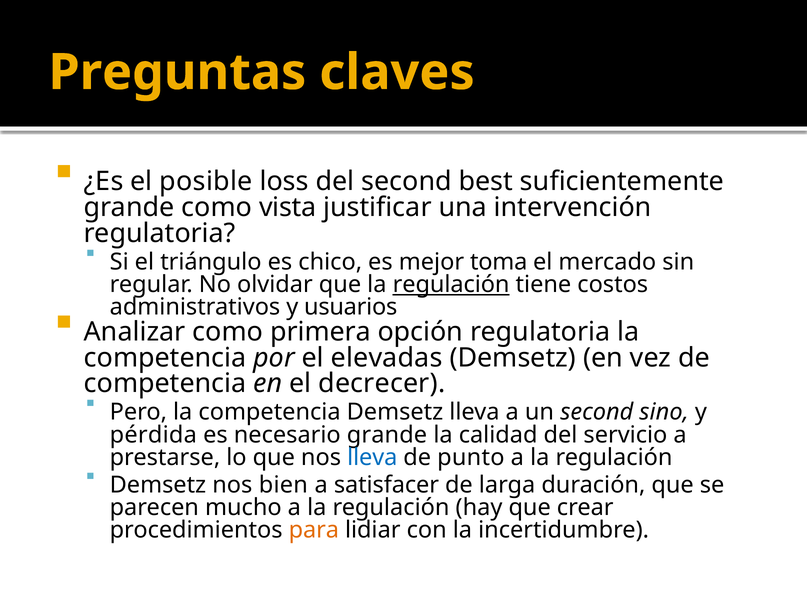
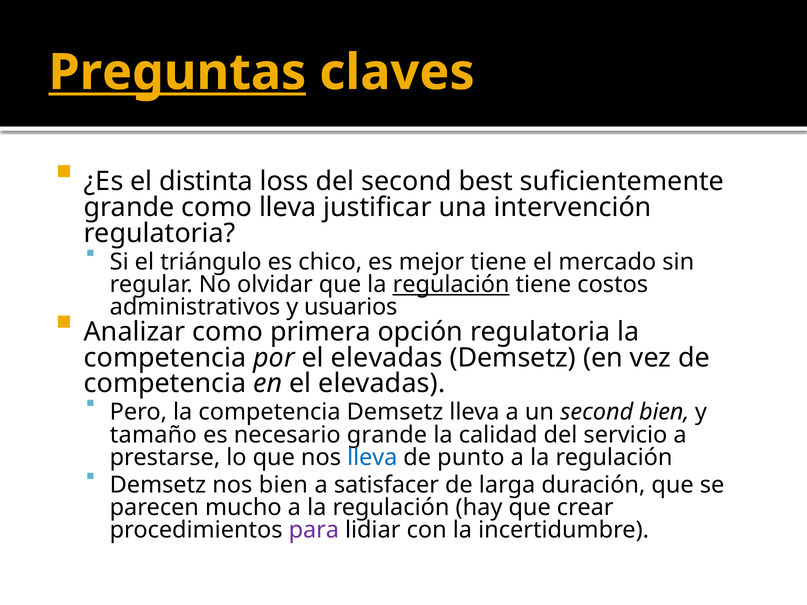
Preguntas underline: none -> present
posible: posible -> distinta
como vista: vista -> lleva
mejor toma: toma -> tiene
en el decrecer: decrecer -> elevadas
second sino: sino -> bien
pérdida: pérdida -> tamaño
para colour: orange -> purple
